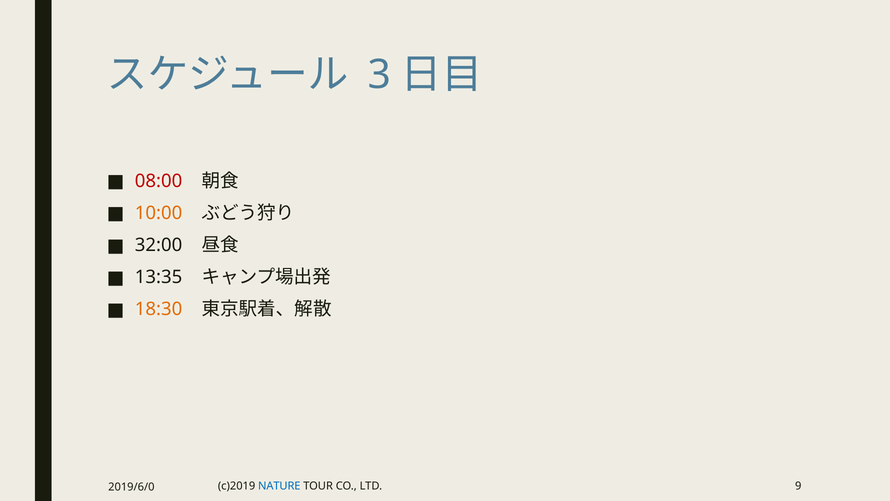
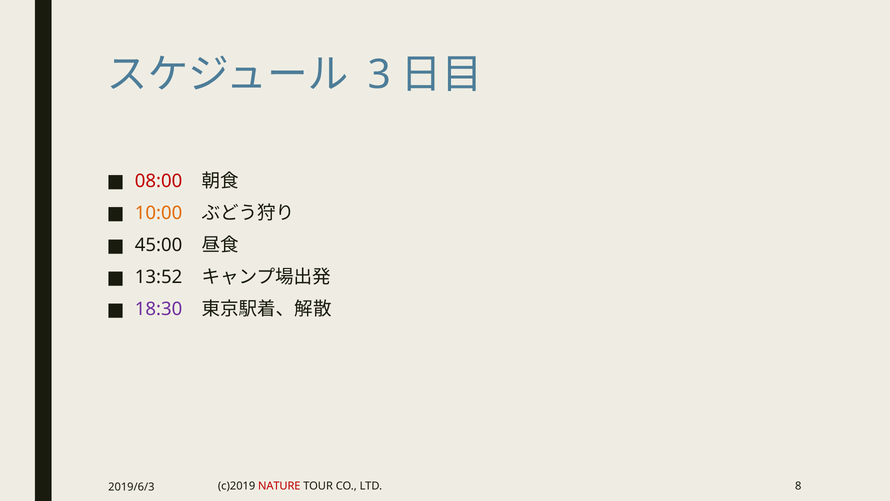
32:00: 32:00 -> 45:00
13:35: 13:35 -> 13:52
18:30 colour: orange -> purple
NATURE colour: blue -> red
9: 9 -> 8
2019/6/0: 2019/6/0 -> 2019/6/3
